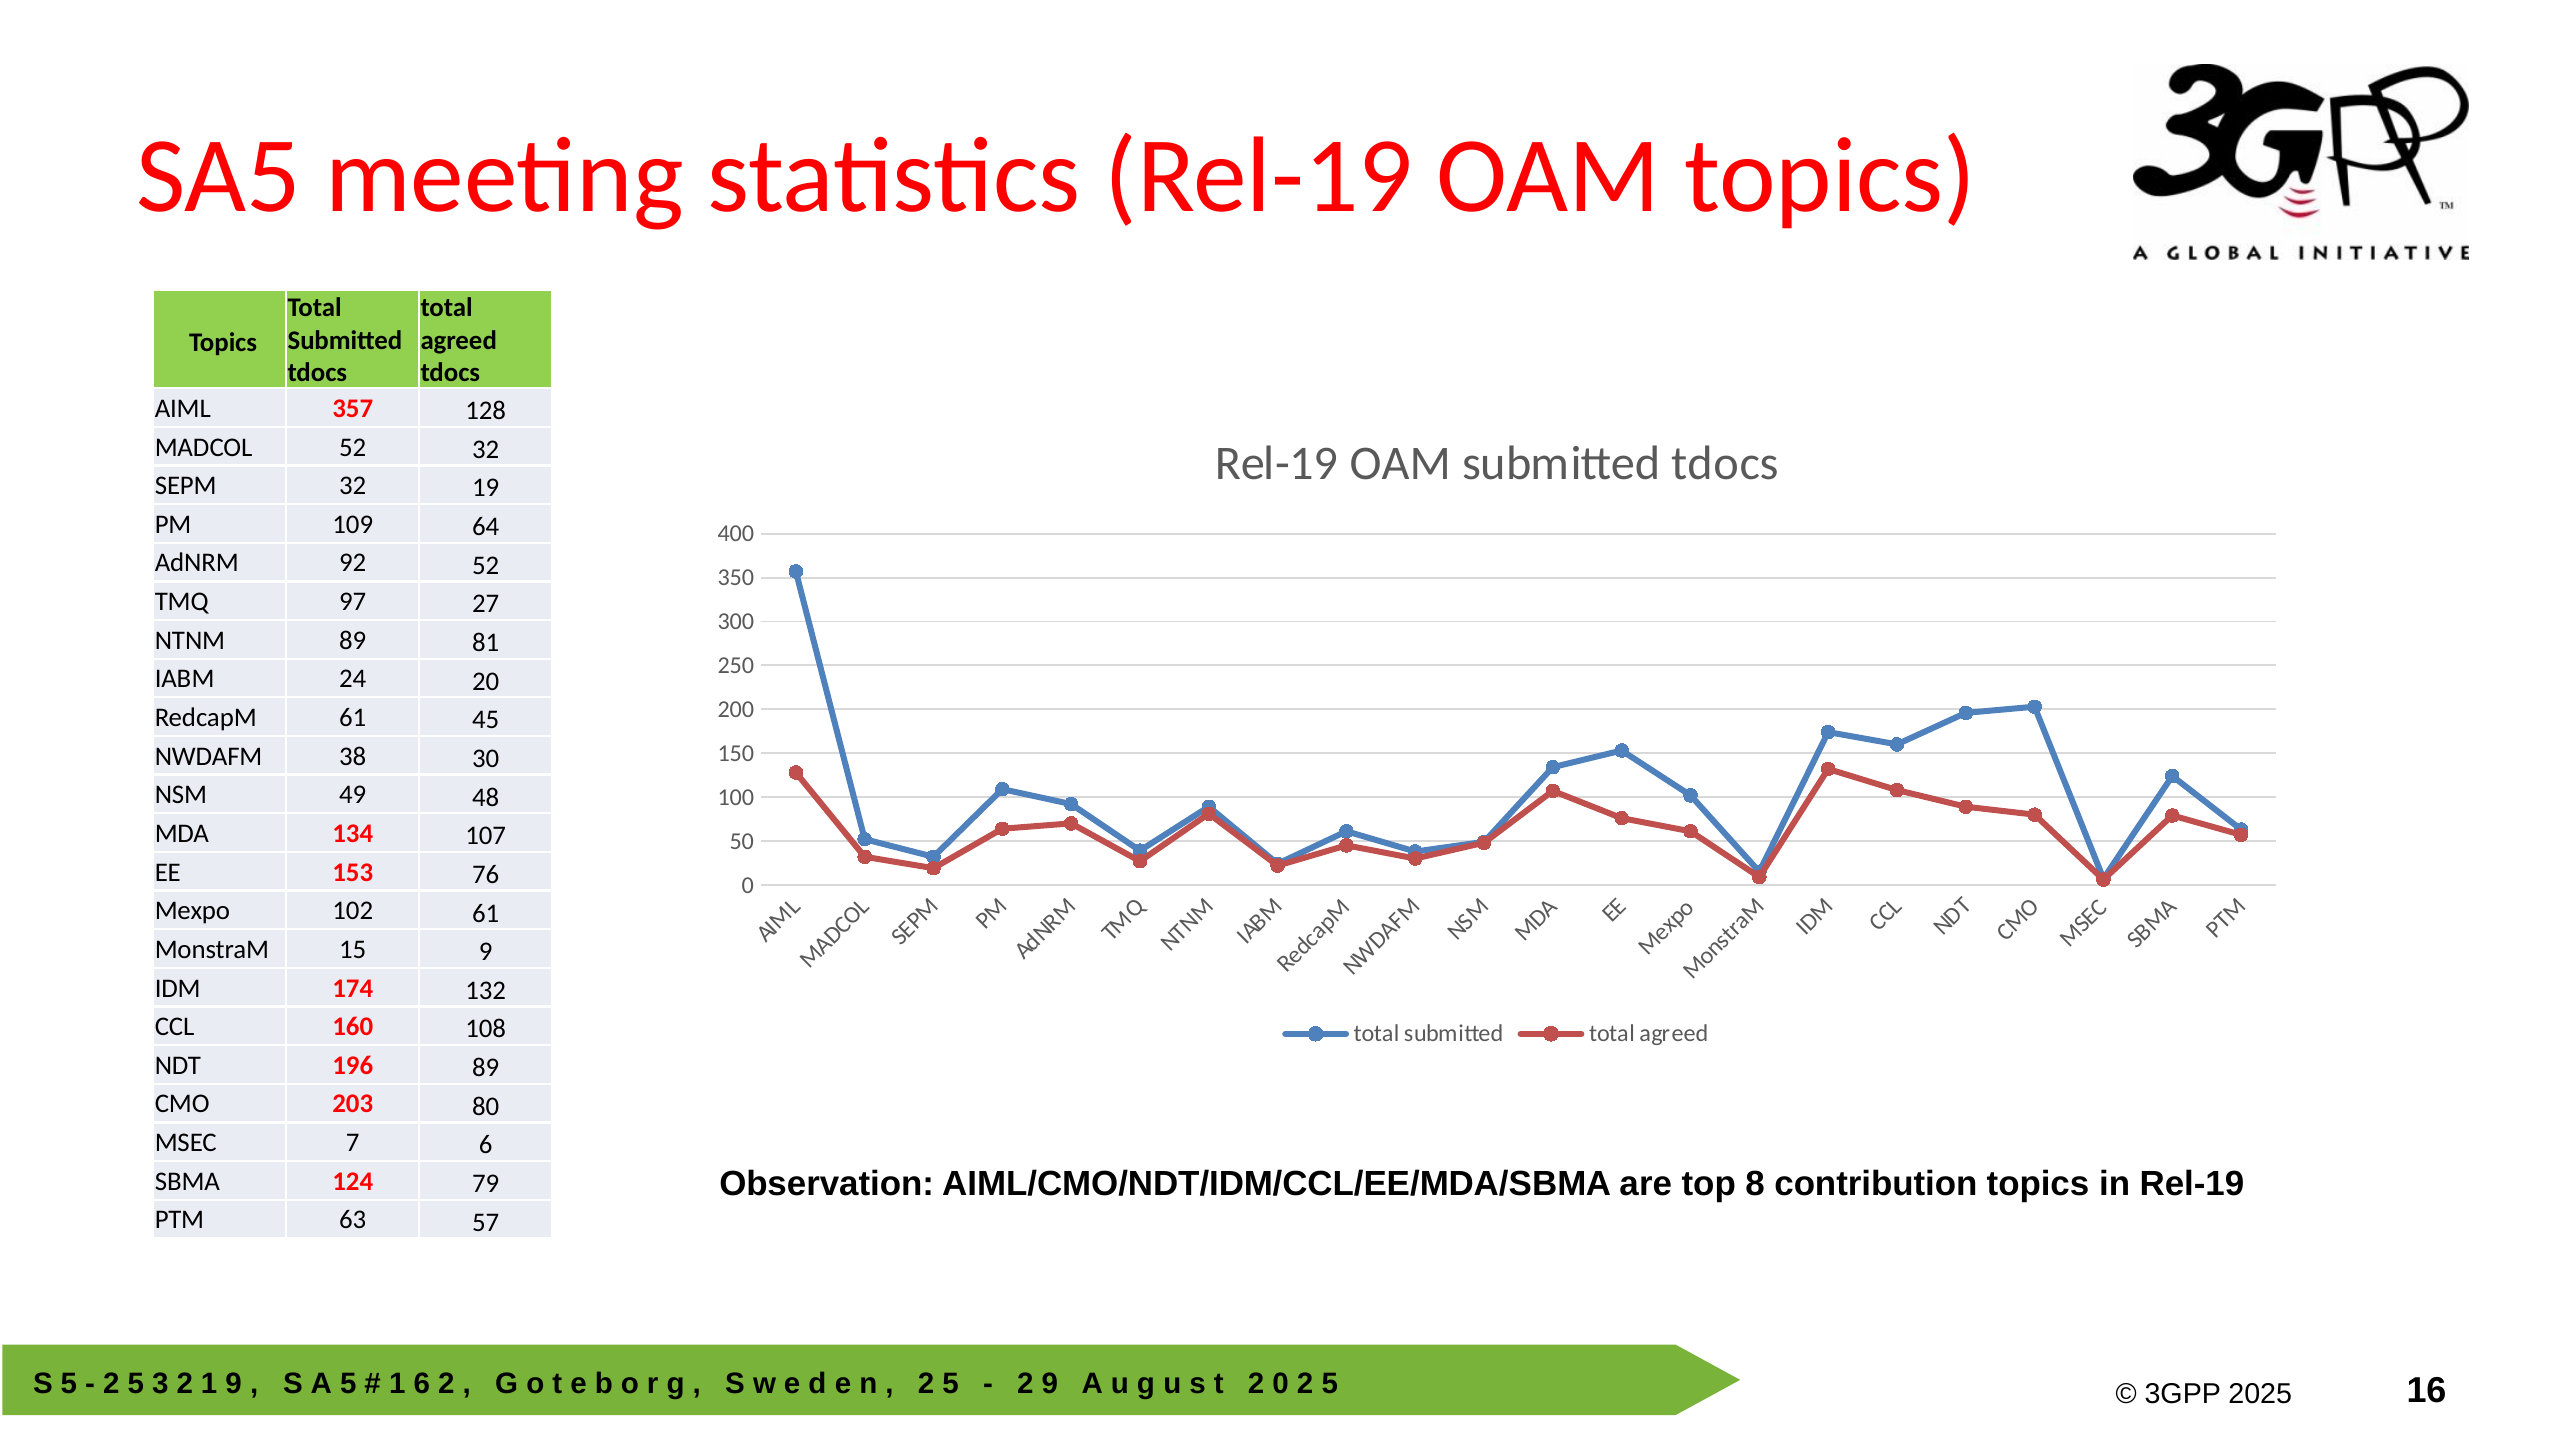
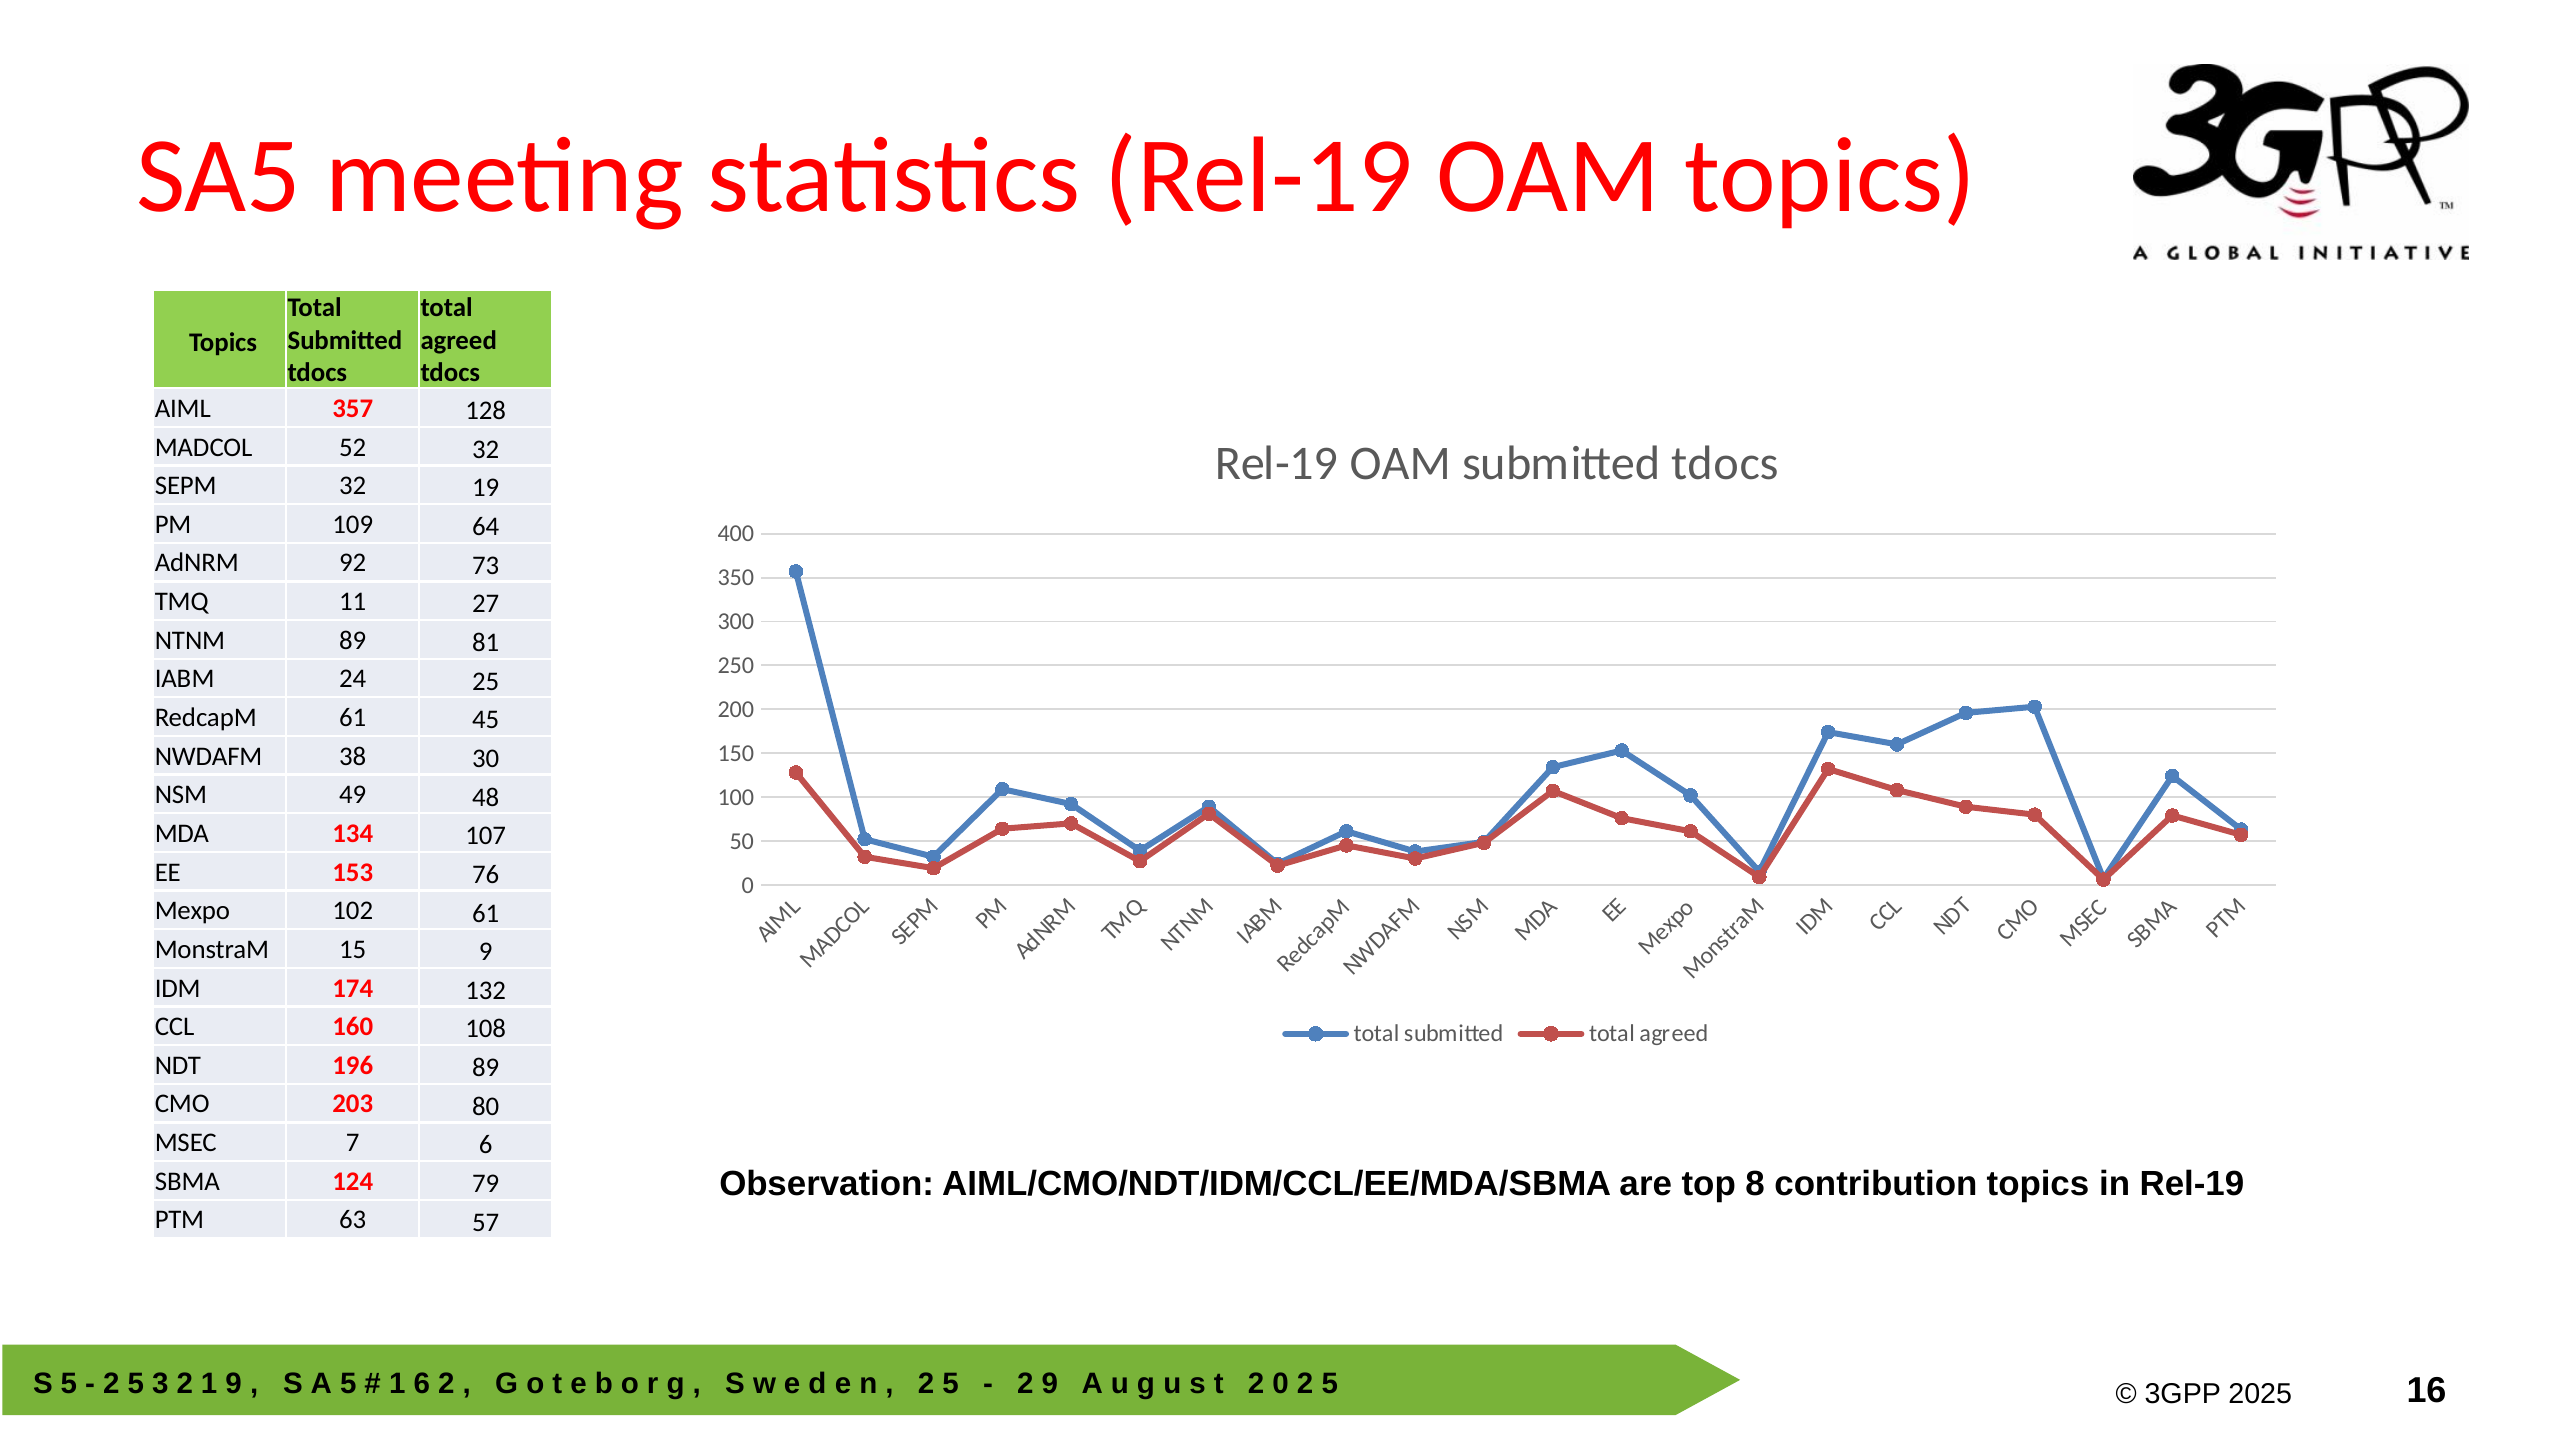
92 52: 52 -> 73
97: 97 -> 11
20: 20 -> 25
